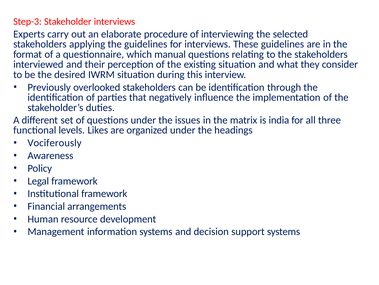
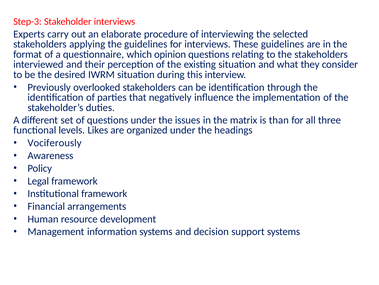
manual: manual -> opinion
india: india -> than
